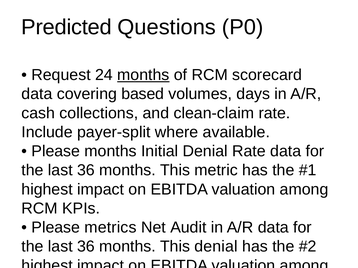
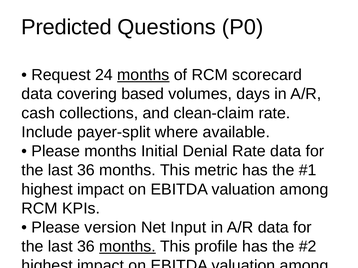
metrics: metrics -> version
Audit: Audit -> Input
months at (128, 247) underline: none -> present
This denial: denial -> profile
